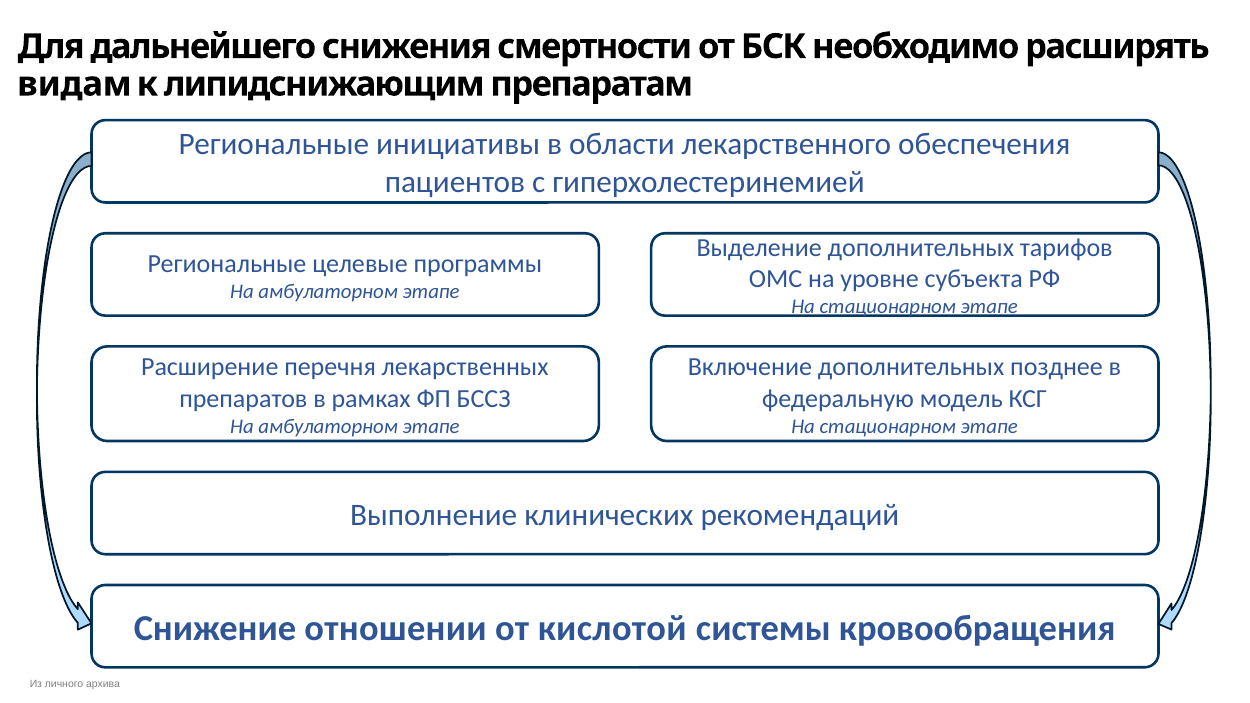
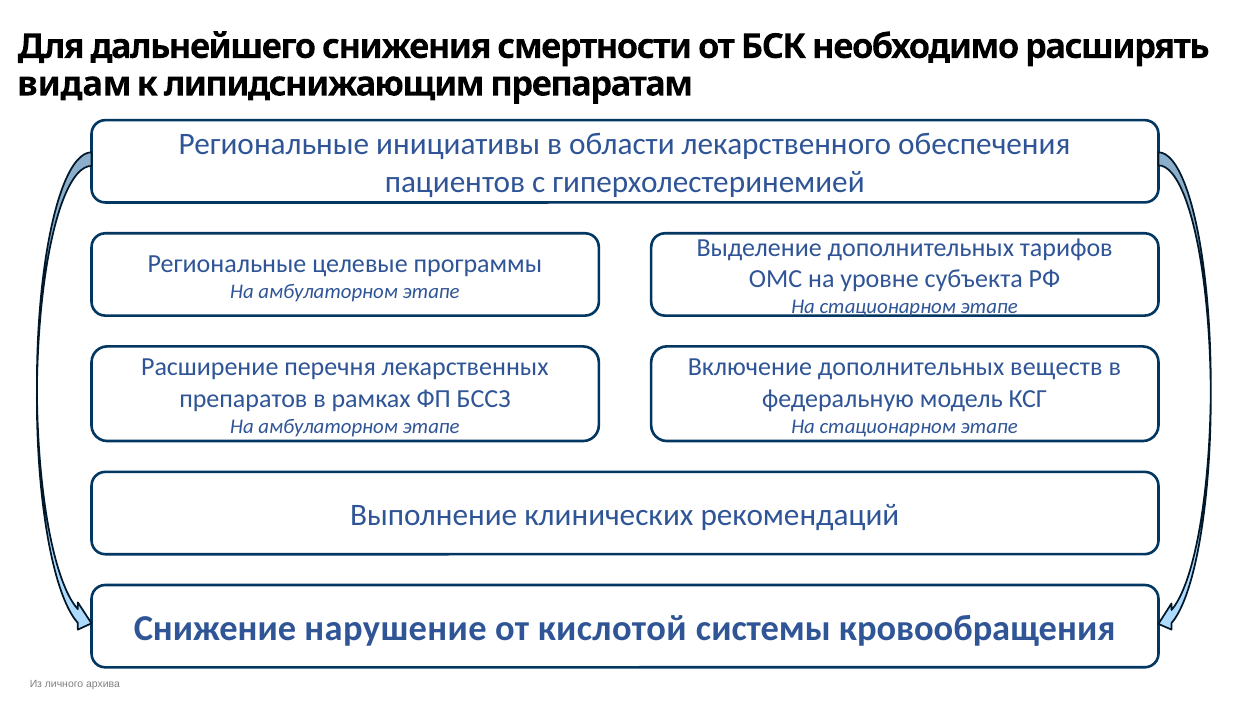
позднее: позднее -> веществ
отношении: отношении -> нарушение
